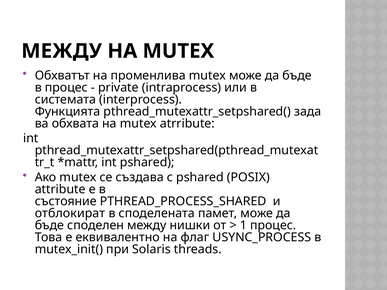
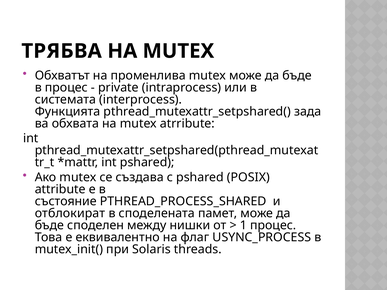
МЕЖДУ at (62, 51): МЕЖДУ -> ТРЯБВА
